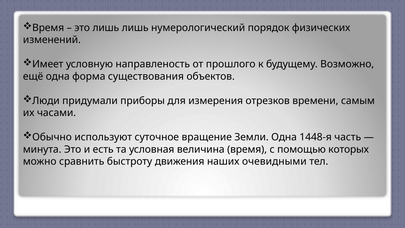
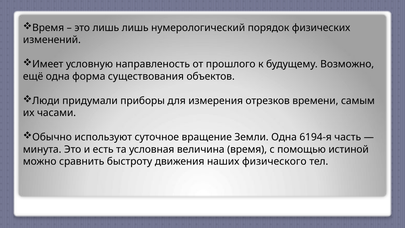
1448-я: 1448-я -> 6194-я
которых: которых -> истиной
очевидными: очевидными -> физического
